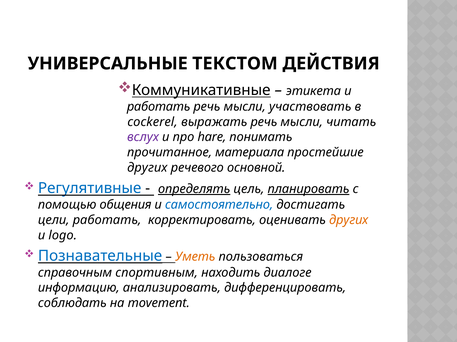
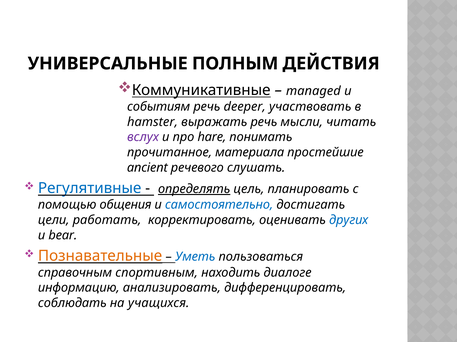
ТЕКСТОМ: ТЕКСТОМ -> ПОЛНЫМ
этикета: этикета -> managed
работать at (159, 107): работать -> событиям
мысли at (245, 107): мысли -> deeper
cockerel: cockerel -> hamster
других at (147, 168): других -> ancient
основной: основной -> слушать
планировать underline: present -> none
других at (349, 220) colour: orange -> blue
logo: logo -> bear
Познавательные colour: blue -> orange
Уметь colour: orange -> blue
movement: movement -> учащихся
